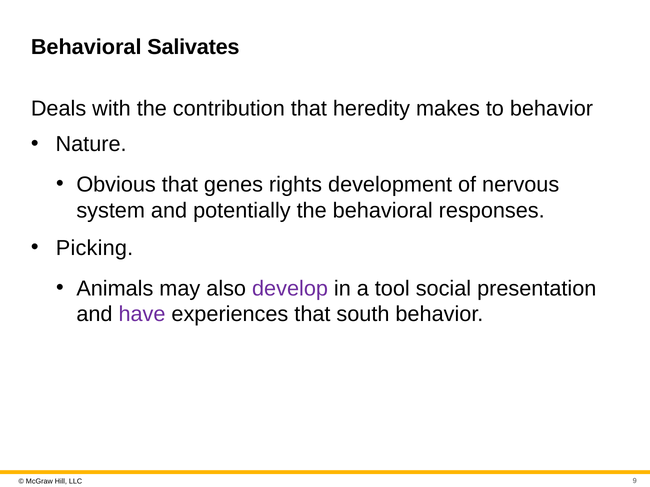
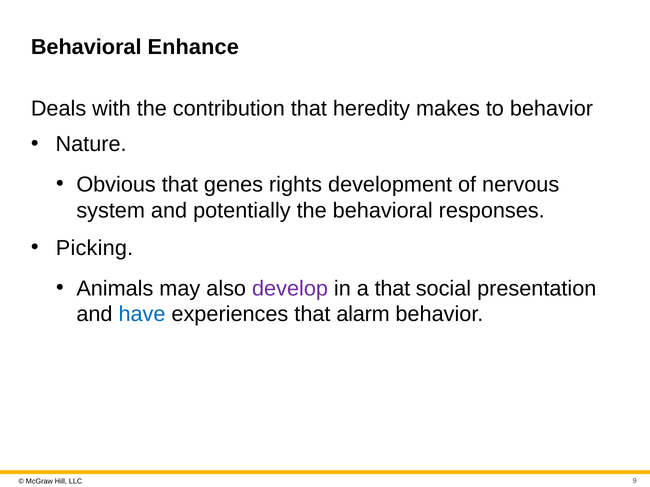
Salivates: Salivates -> Enhance
a tool: tool -> that
have colour: purple -> blue
south: south -> alarm
